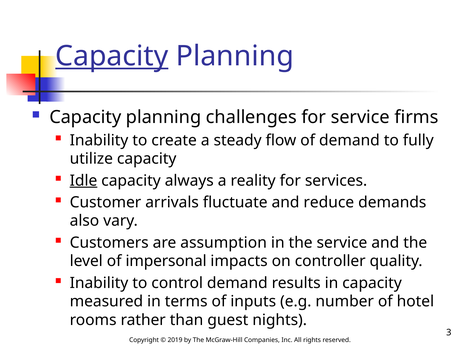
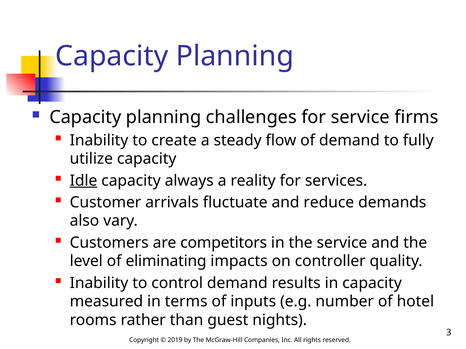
Capacity at (112, 56) underline: present -> none
assumption: assumption -> competitors
impersonal: impersonal -> eliminating
